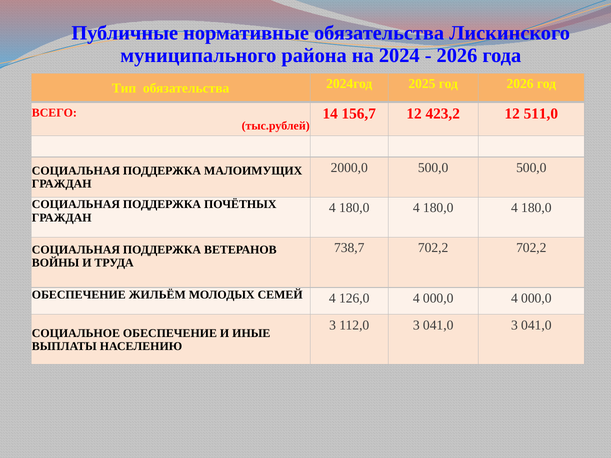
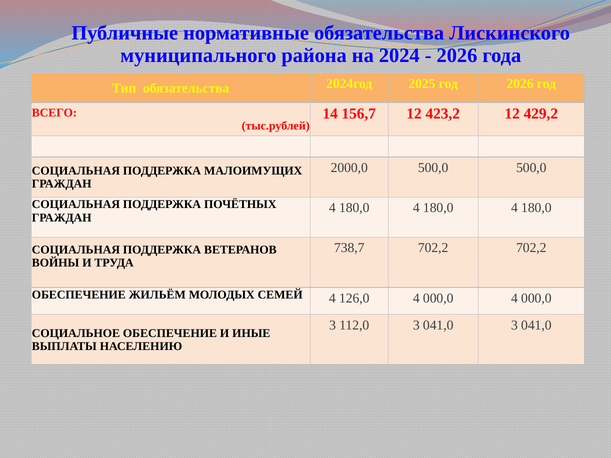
511,0: 511,0 -> 429,2
